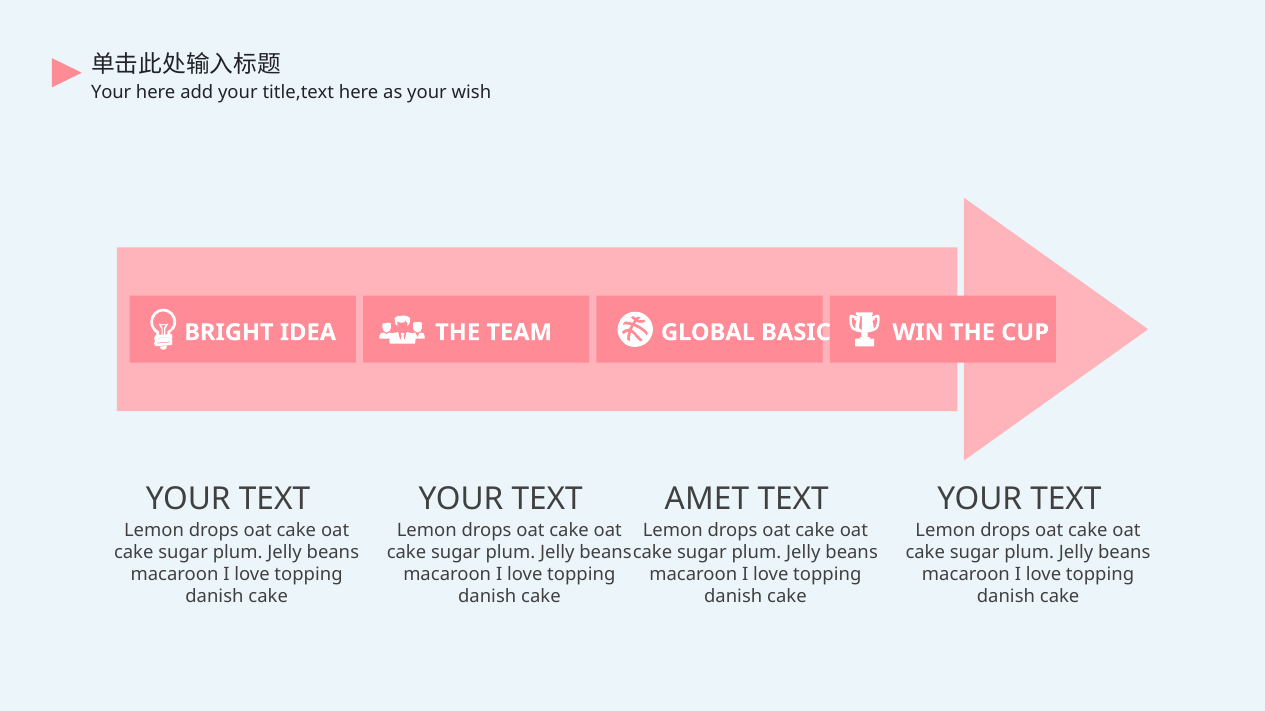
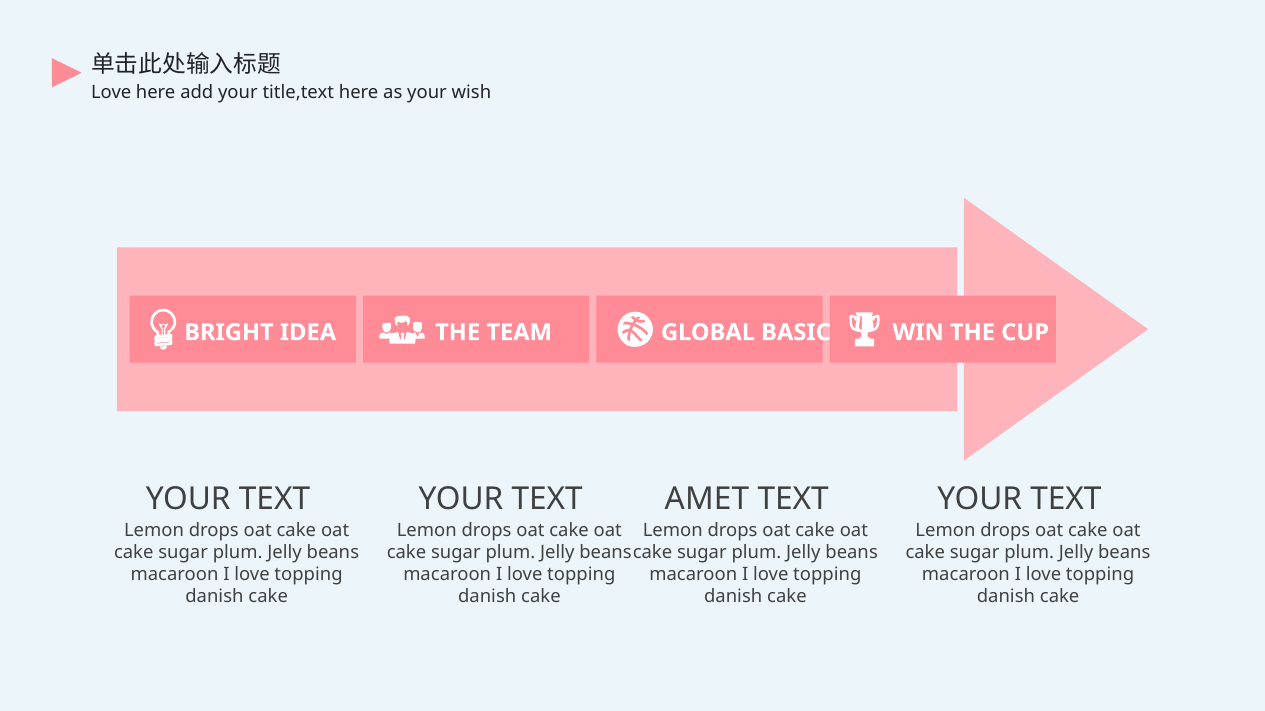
Your at (111, 92): Your -> Love
